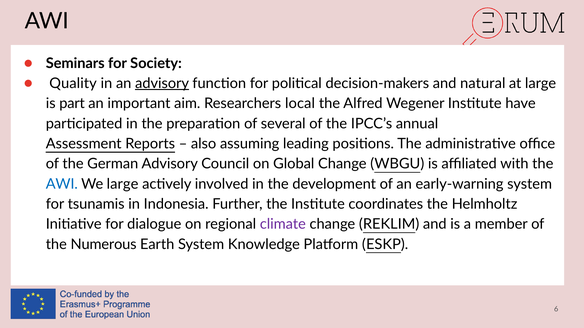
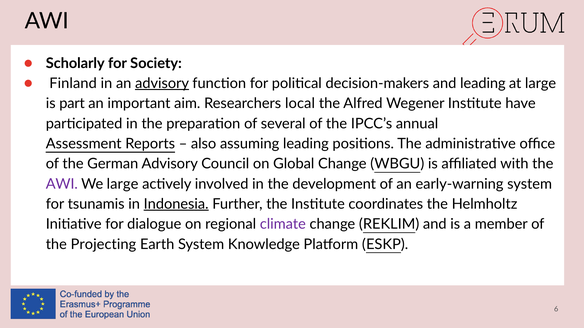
Seminars: Seminars -> Scholarly
Quality: Quality -> Finland
and natural: natural -> leading
AWI at (62, 184) colour: blue -> purple
Indonesia underline: none -> present
Numerous: Numerous -> Projecting
